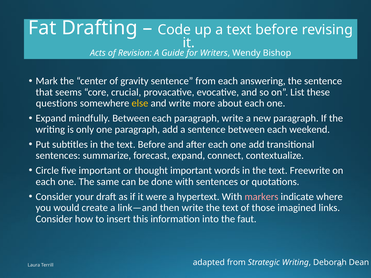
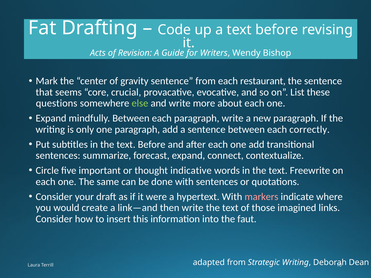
answering: answering -> restaurant
else colour: yellow -> light green
weekend: weekend -> correctly
thought important: important -> indicative
